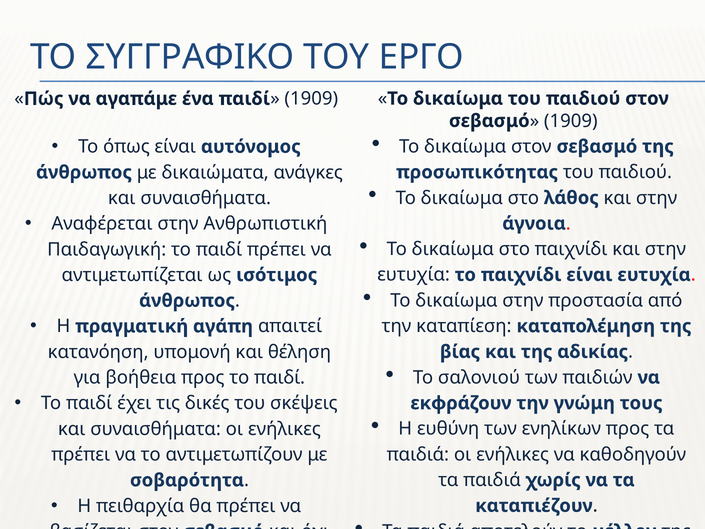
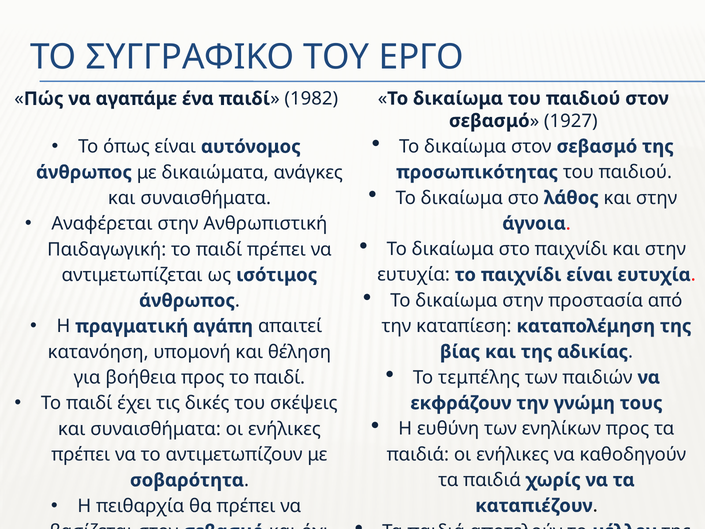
1909 at (311, 99): 1909 -> 1982
1909 at (571, 121): 1909 -> 1927
σαλονιού: σαλονιού -> τεμπέλης
